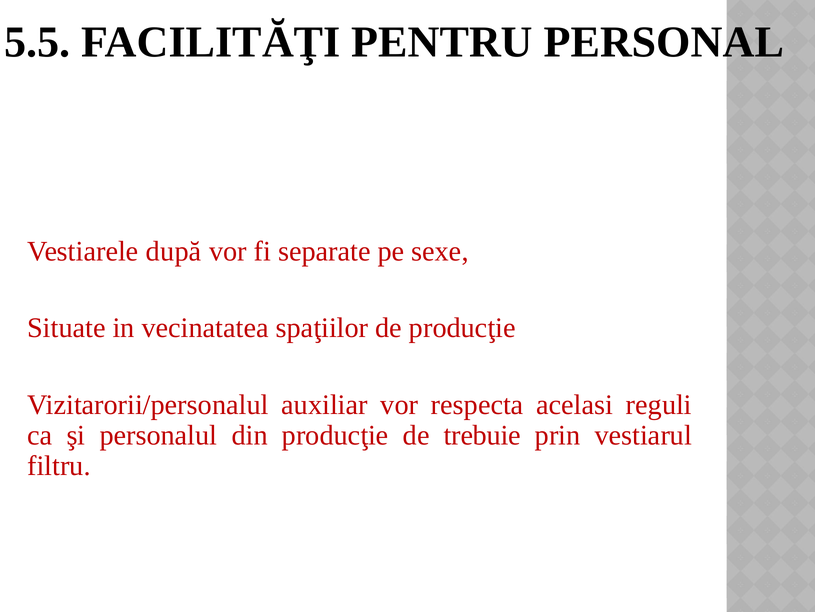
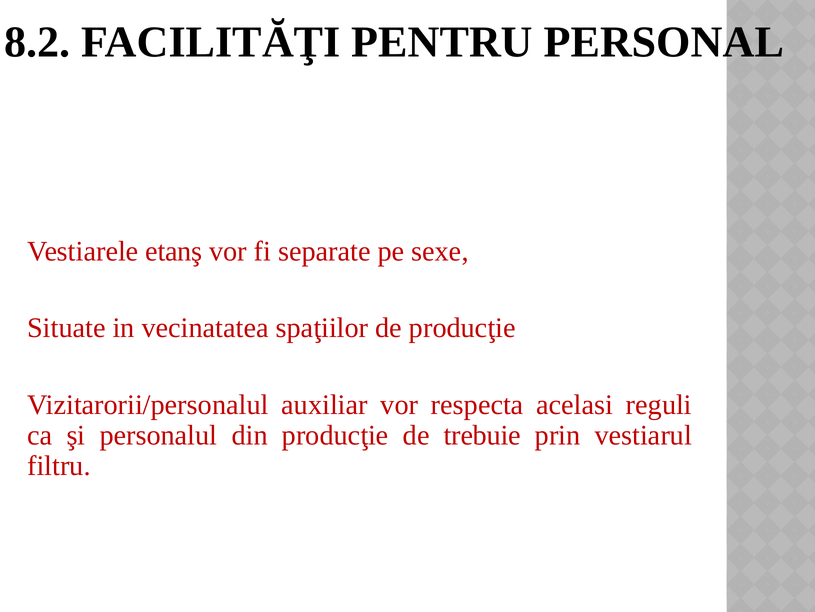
5.5: 5.5 -> 8.2
după: după -> etanş
